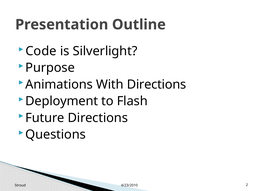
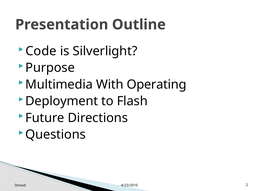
Animations: Animations -> Multimedia
With Directions: Directions -> Operating
